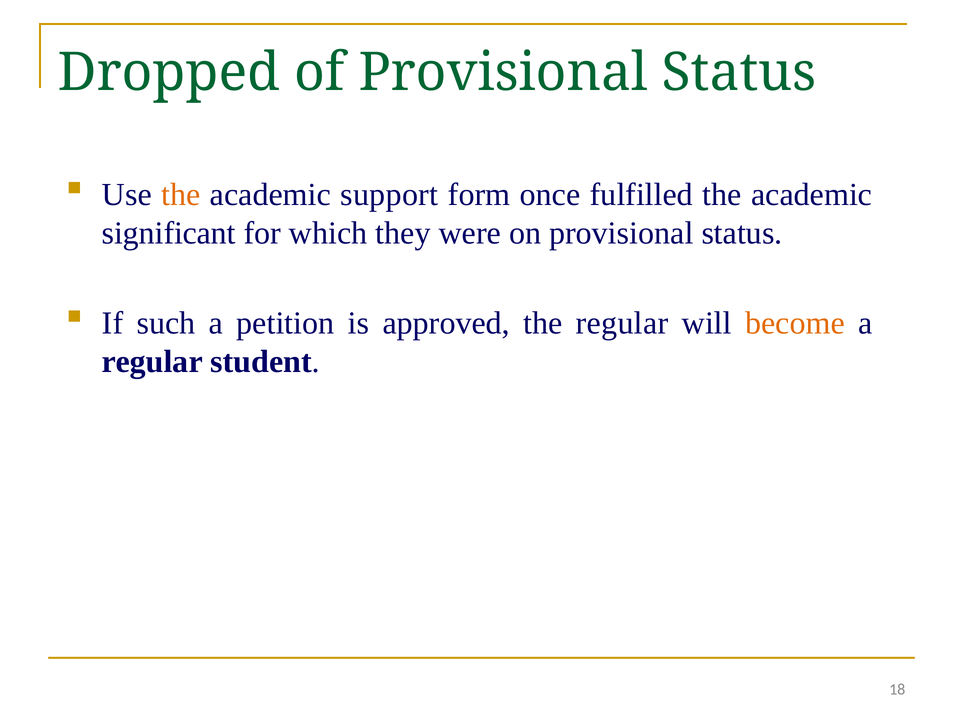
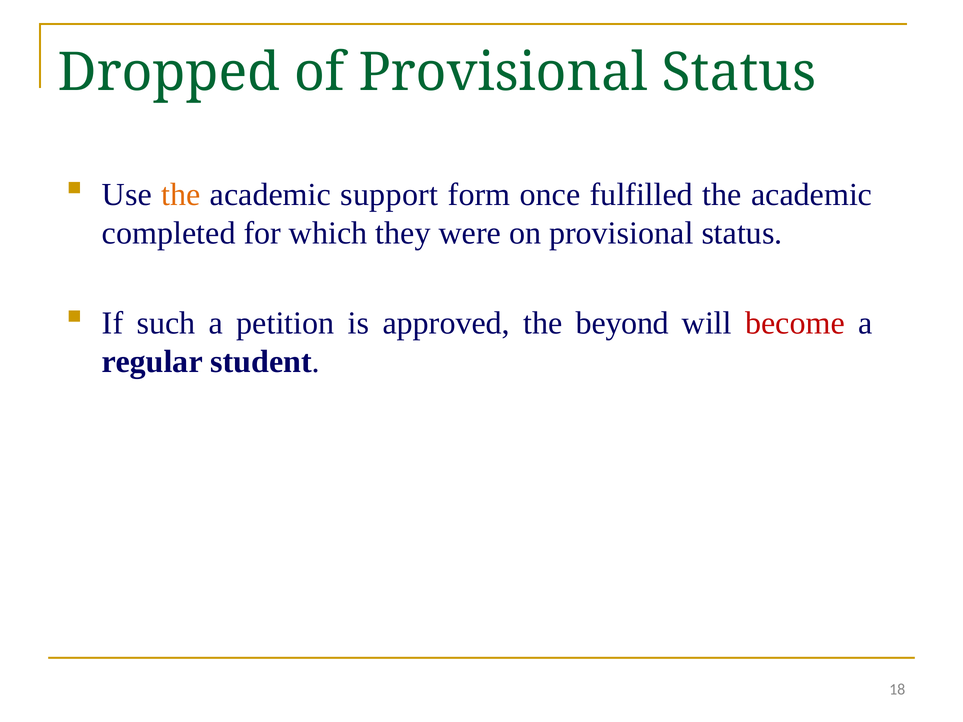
significant: significant -> completed
the regular: regular -> beyond
become colour: orange -> red
